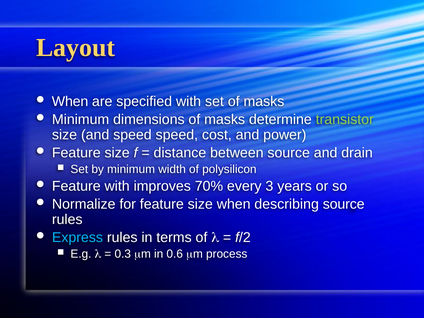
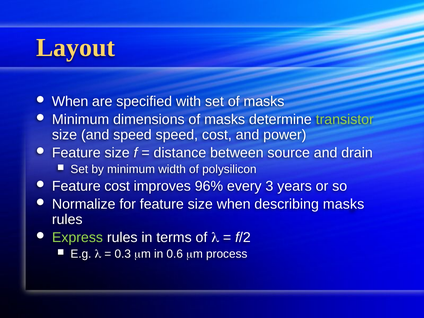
Feature with: with -> cost
70%: 70% -> 96%
describing source: source -> masks
Express colour: light blue -> light green
